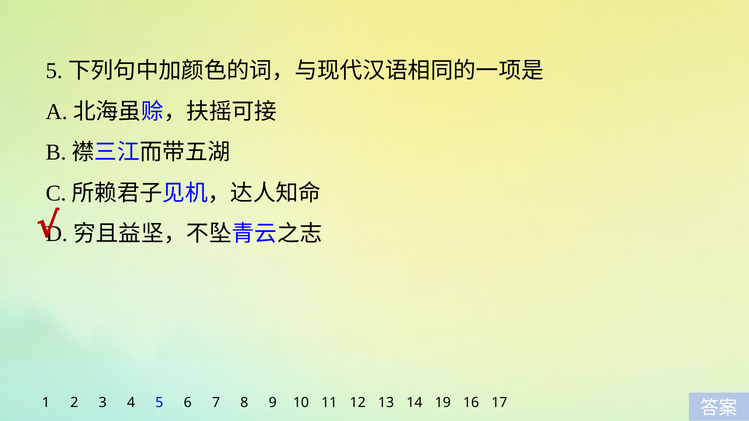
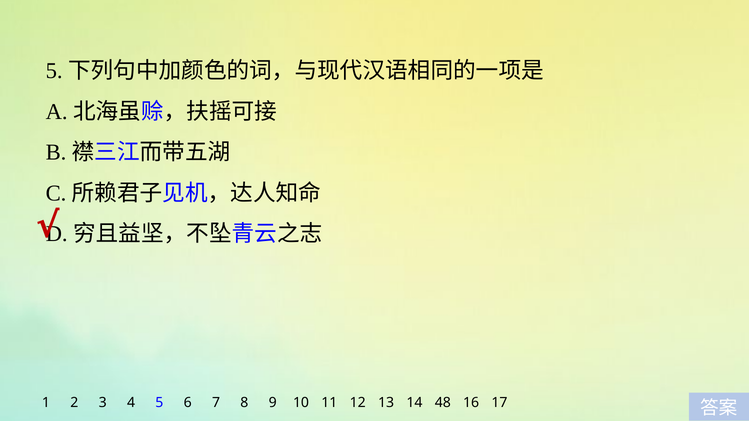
19: 19 -> 48
